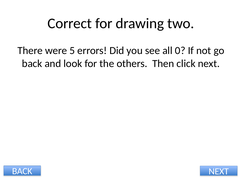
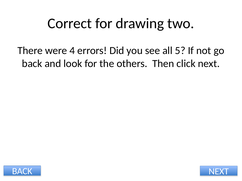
5: 5 -> 4
0: 0 -> 5
